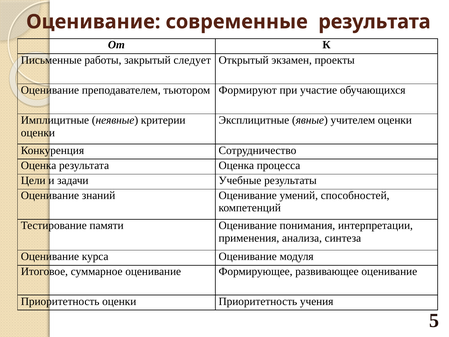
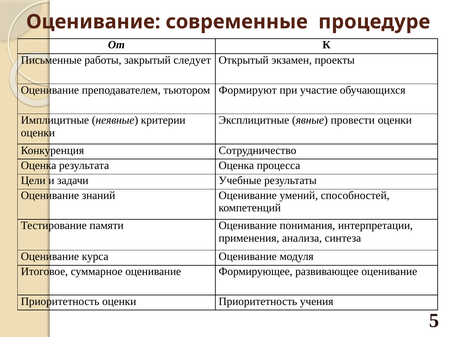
современные результата: результата -> процедуре
учителем: учителем -> провести
